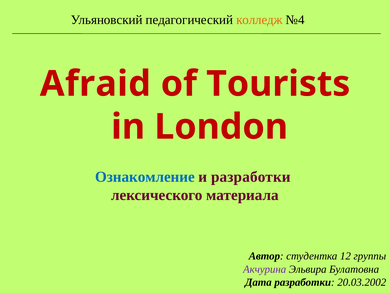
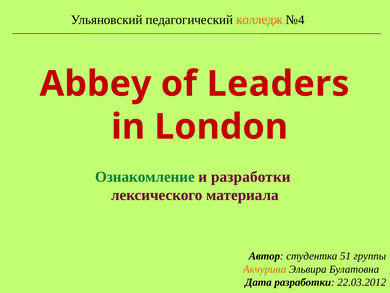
Afraid: Afraid -> Abbey
Tourists: Tourists -> Leaders
Ознакомление colour: blue -> green
12: 12 -> 51
Акчурина colour: purple -> orange
20.03.2002: 20.03.2002 -> 22.03.2012
